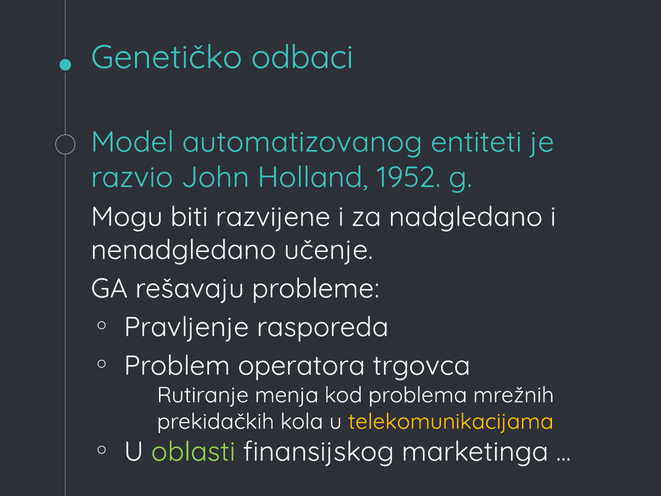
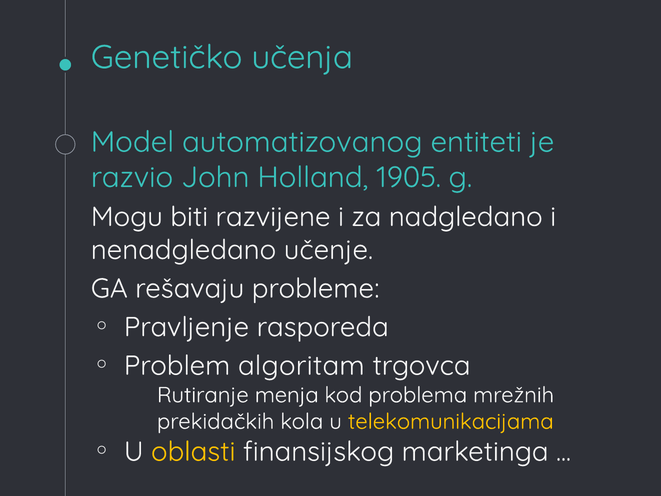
odbaci: odbaci -> učenja
1952: 1952 -> 1905
operatora: operatora -> algoritam
oblasti colour: light green -> yellow
